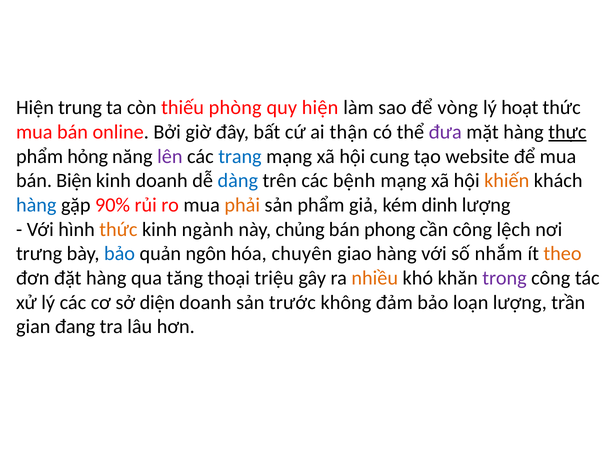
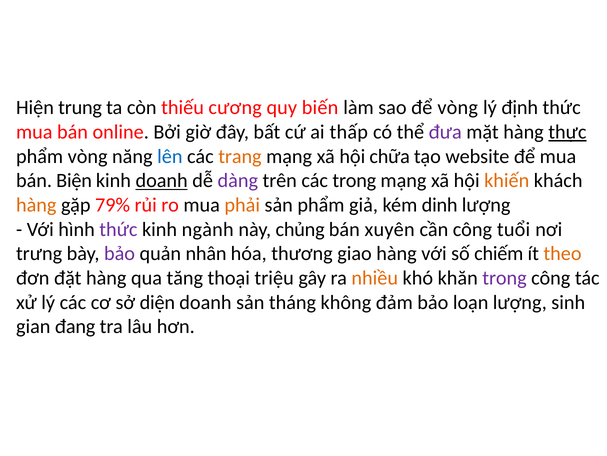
phòng: phòng -> cương
quy hiện: hiện -> biến
hoạt: hoạt -> định
thận: thận -> thấp
phẩm hỏng: hỏng -> vòng
lên colour: purple -> blue
trang colour: blue -> orange
cung: cung -> chữa
doanh at (162, 180) underline: none -> present
dàng colour: blue -> purple
các bệnh: bệnh -> trong
hàng at (36, 205) colour: blue -> orange
90%: 90% -> 79%
thức at (118, 229) colour: orange -> purple
phong: phong -> xuyên
lệch: lệch -> tuổi
bảo at (120, 253) colour: blue -> purple
ngôn: ngôn -> nhân
chuyên: chuyên -> thương
nhắm: nhắm -> chiếm
trước: trước -> tháng
trần: trần -> sinh
